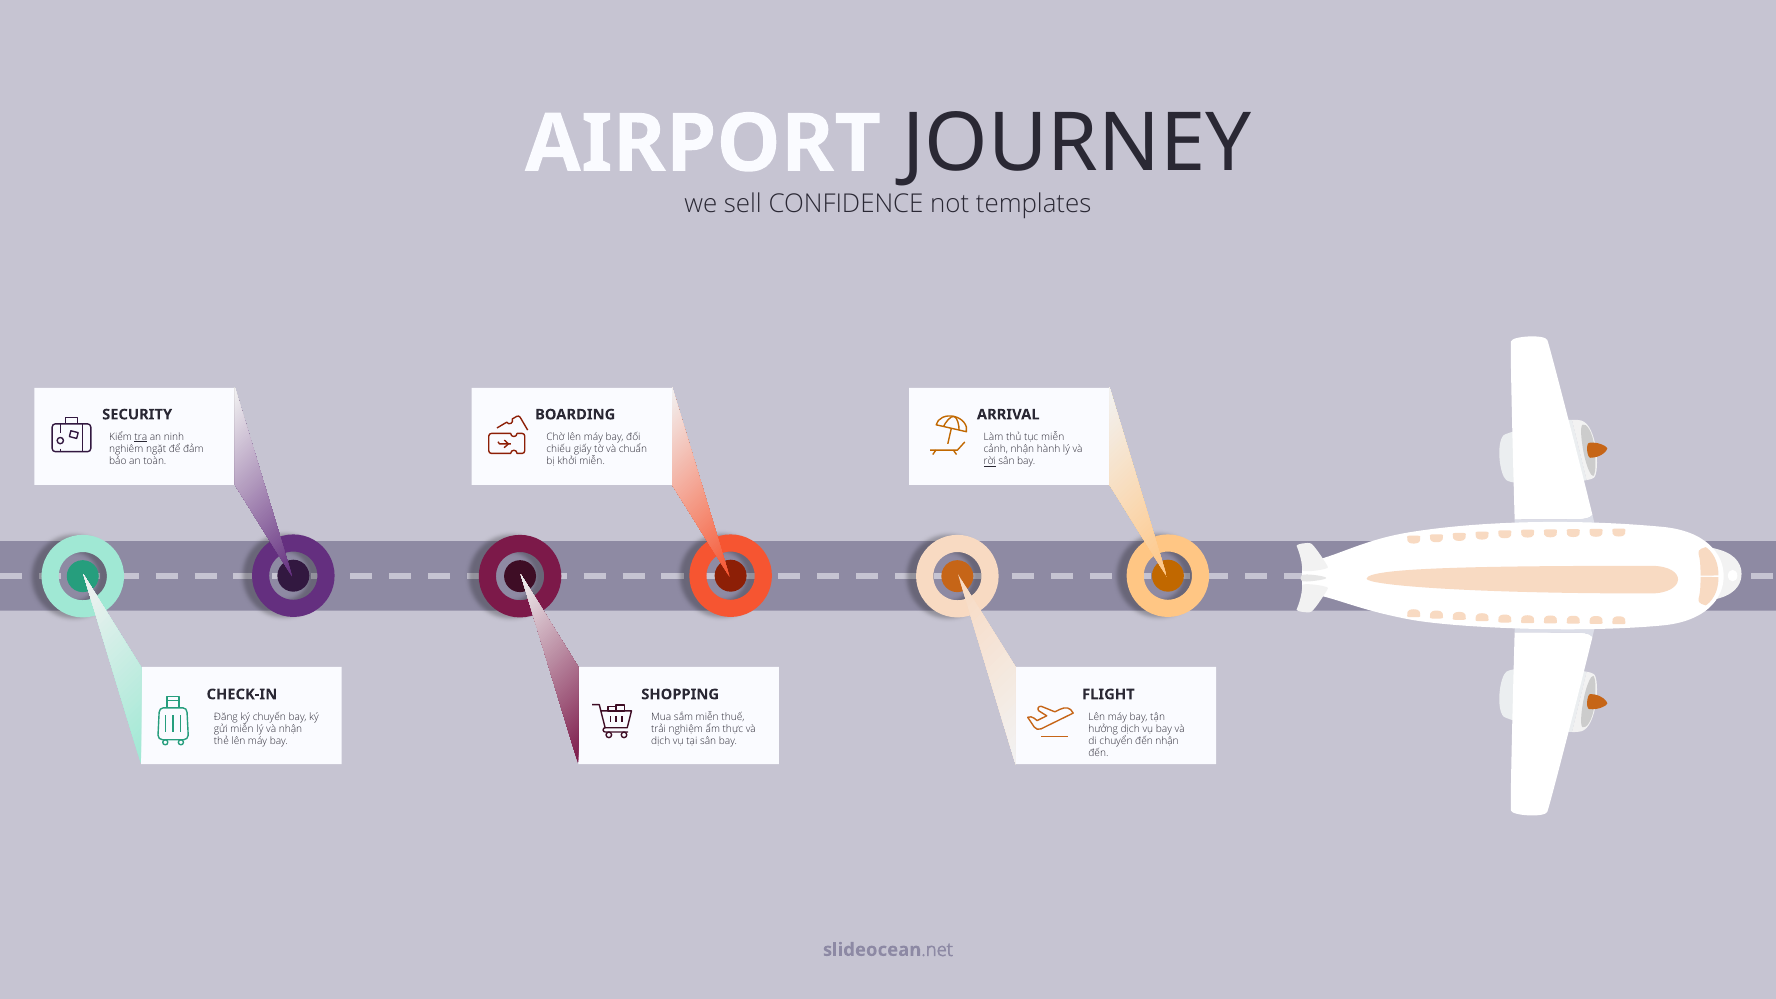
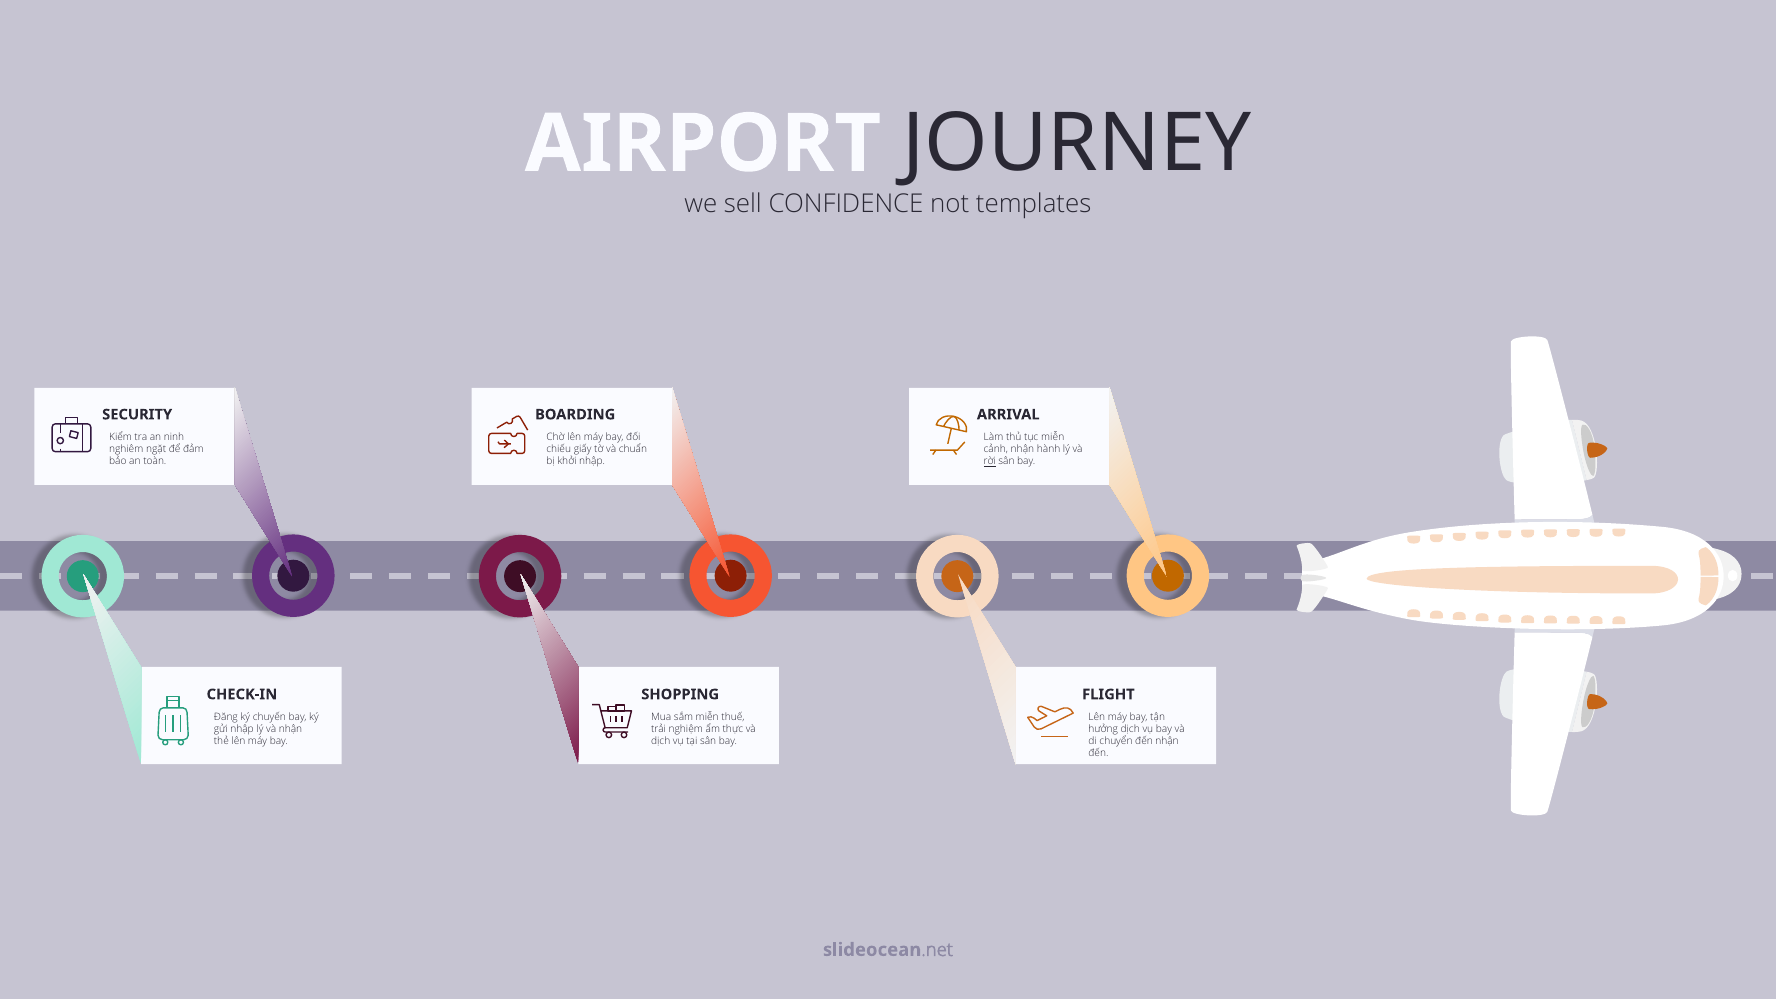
tra underline: present -> none
khởi miễn: miễn -> nhập
gửi miễn: miễn -> nhập
